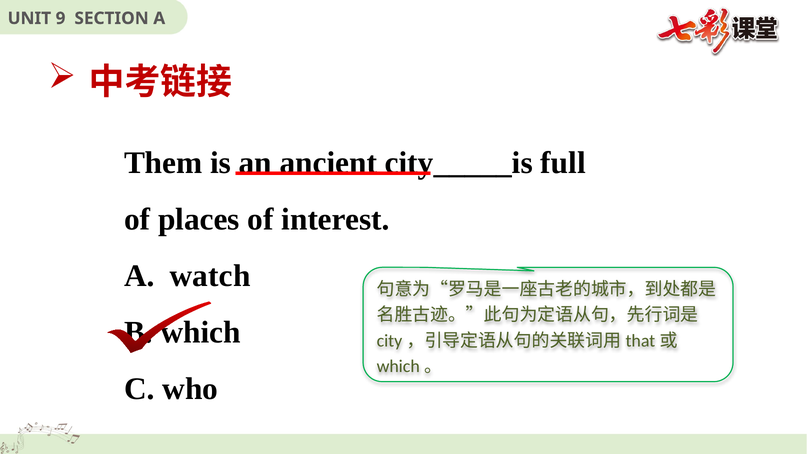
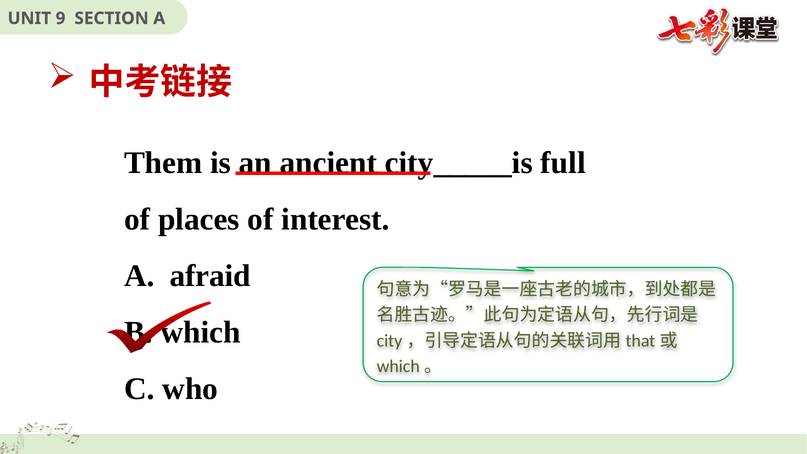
watch: watch -> afraid
